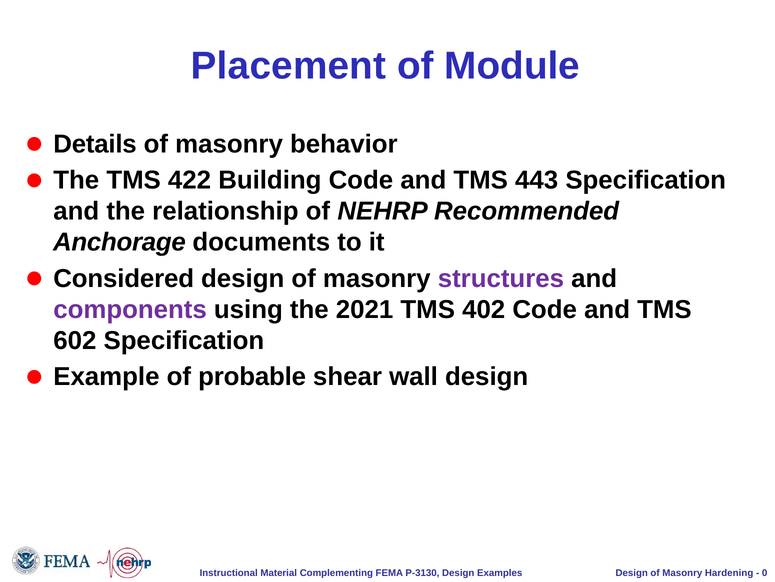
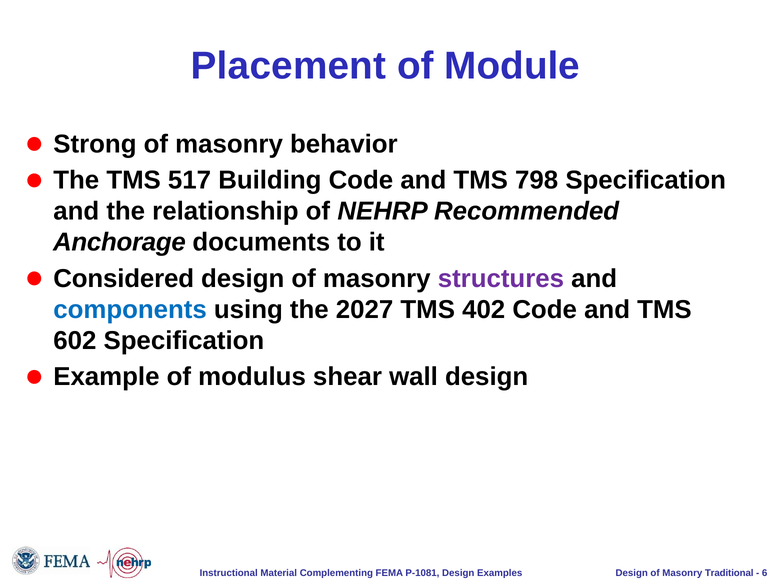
Details: Details -> Strong
422: 422 -> 517
443: 443 -> 798
components colour: purple -> blue
2021: 2021 -> 2027
probable: probable -> modulus
P-3130: P-3130 -> P-1081
Hardening: Hardening -> Traditional
0: 0 -> 6
